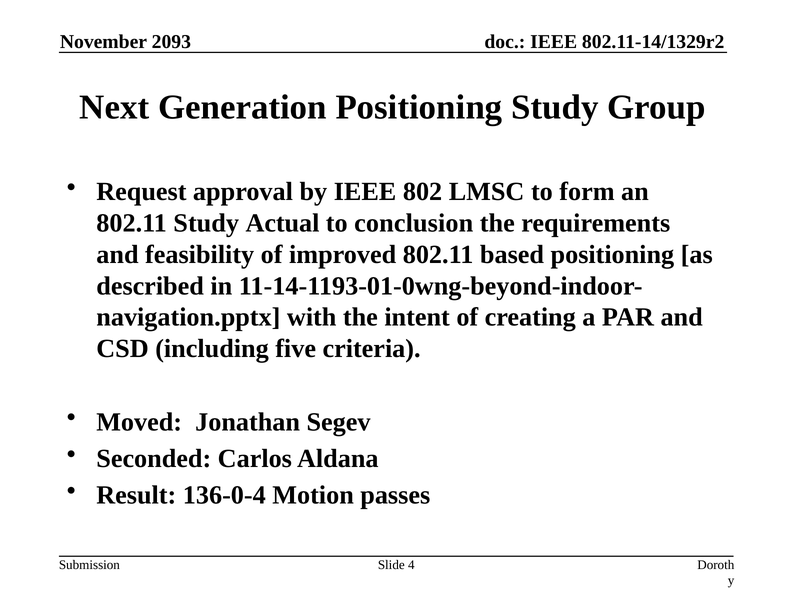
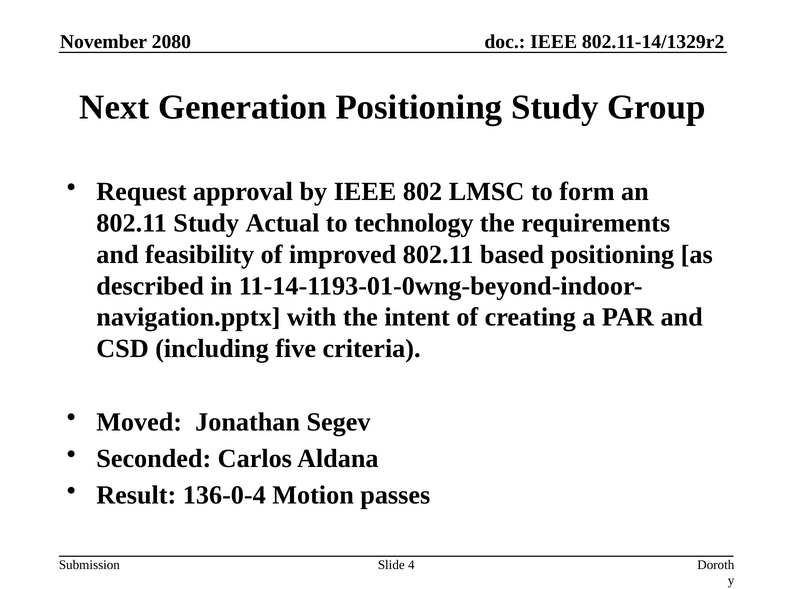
2093: 2093 -> 2080
conclusion: conclusion -> technology
